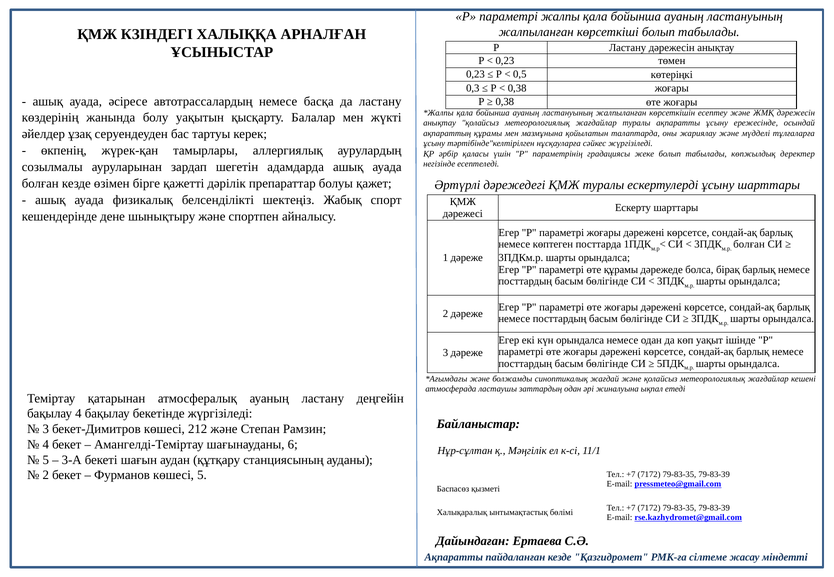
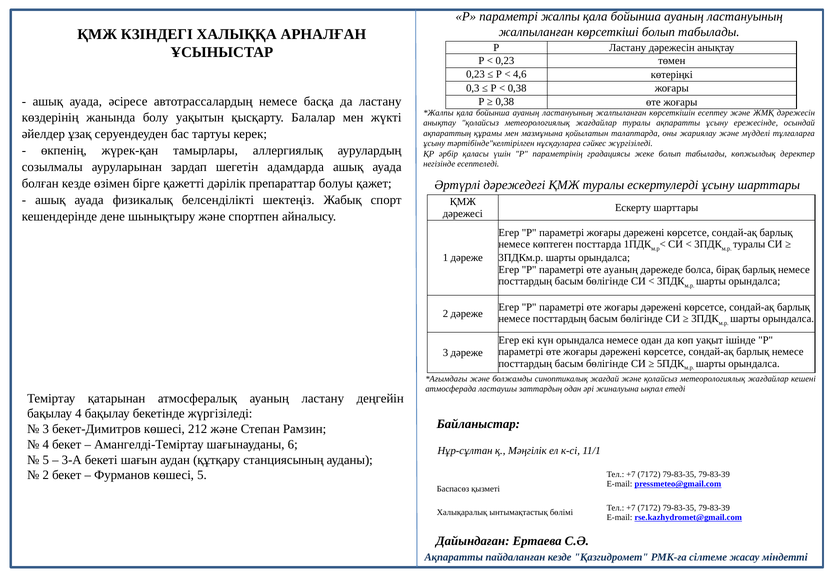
0,5: 0,5 -> 4,6
болған at (749, 244): болған -> туралы
өте құрамы: құрамы -> ауаның
